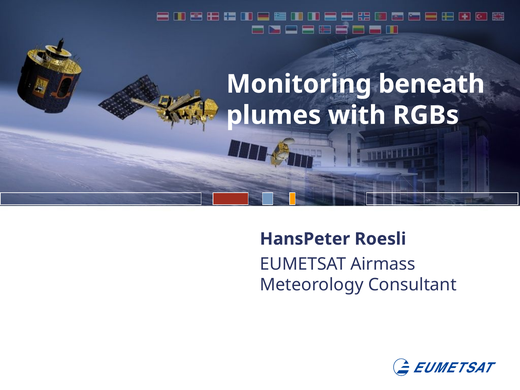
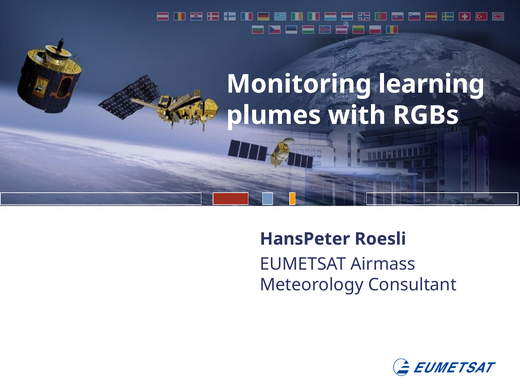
beneath: beneath -> learning
